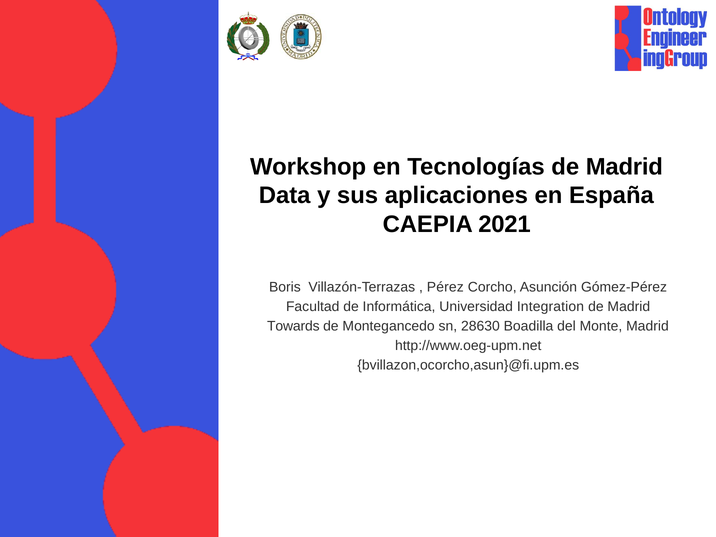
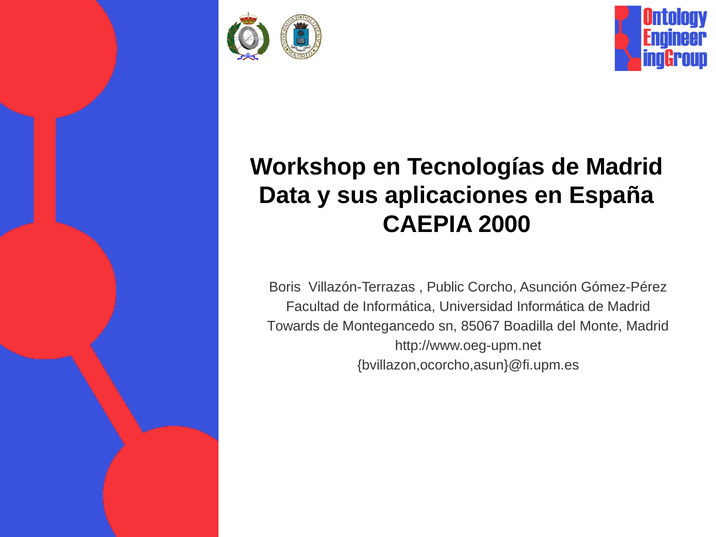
2021: 2021 -> 2000
Pérez: Pérez -> Public
Universidad Integration: Integration -> Informática
28630: 28630 -> 85067
